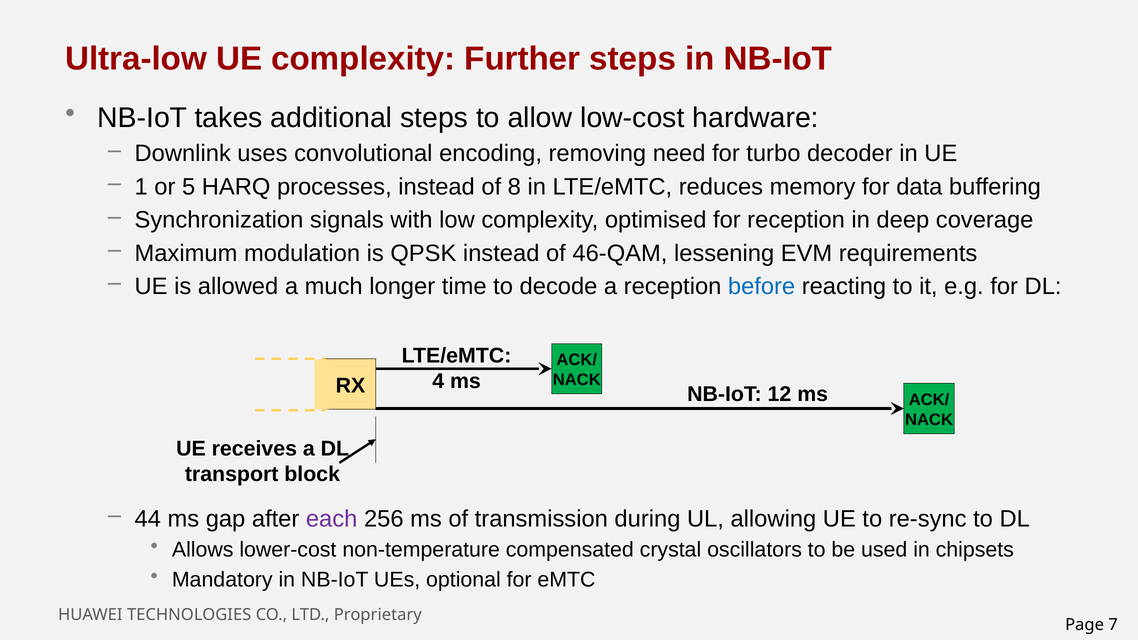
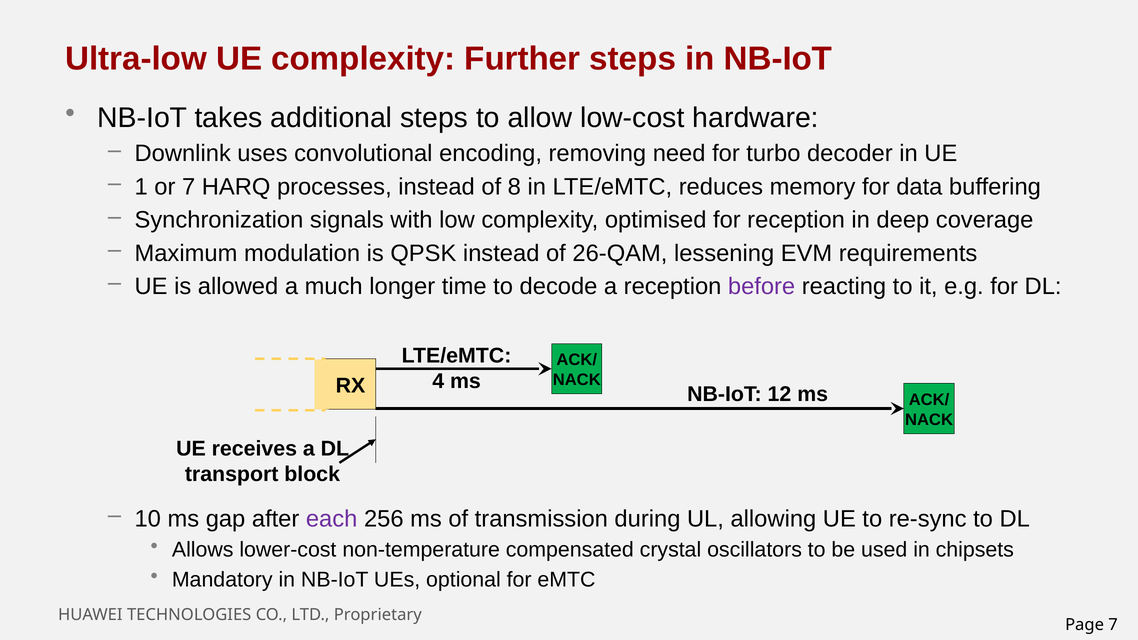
or 5: 5 -> 7
46-QAM: 46-QAM -> 26-QAM
before colour: blue -> purple
44: 44 -> 10
